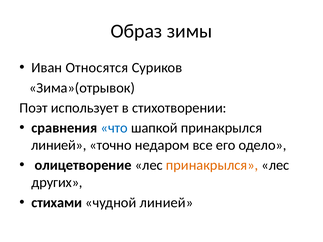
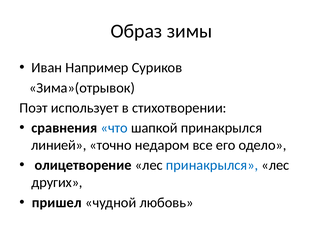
Относятся: Относятся -> Например
принакрылся at (212, 165) colour: orange -> blue
стихами: стихами -> пришел
чудной линией: линией -> любовь
